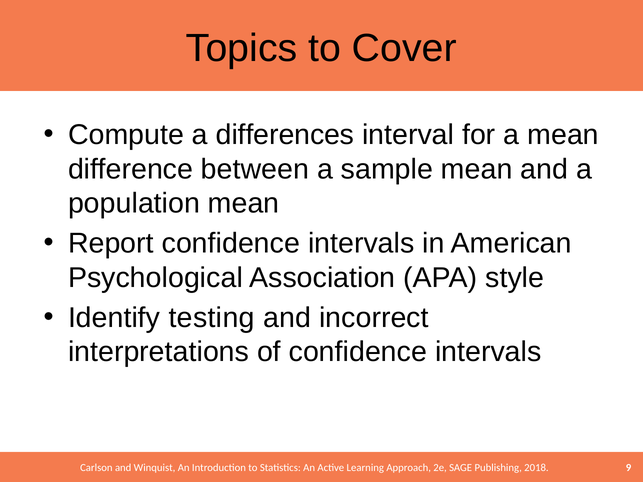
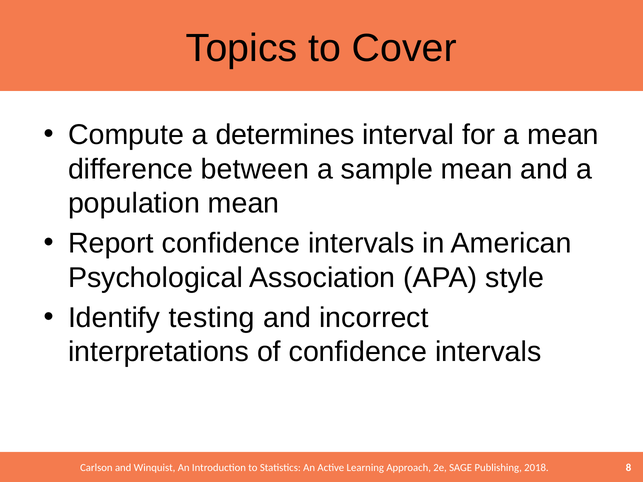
differences: differences -> determines
9: 9 -> 8
